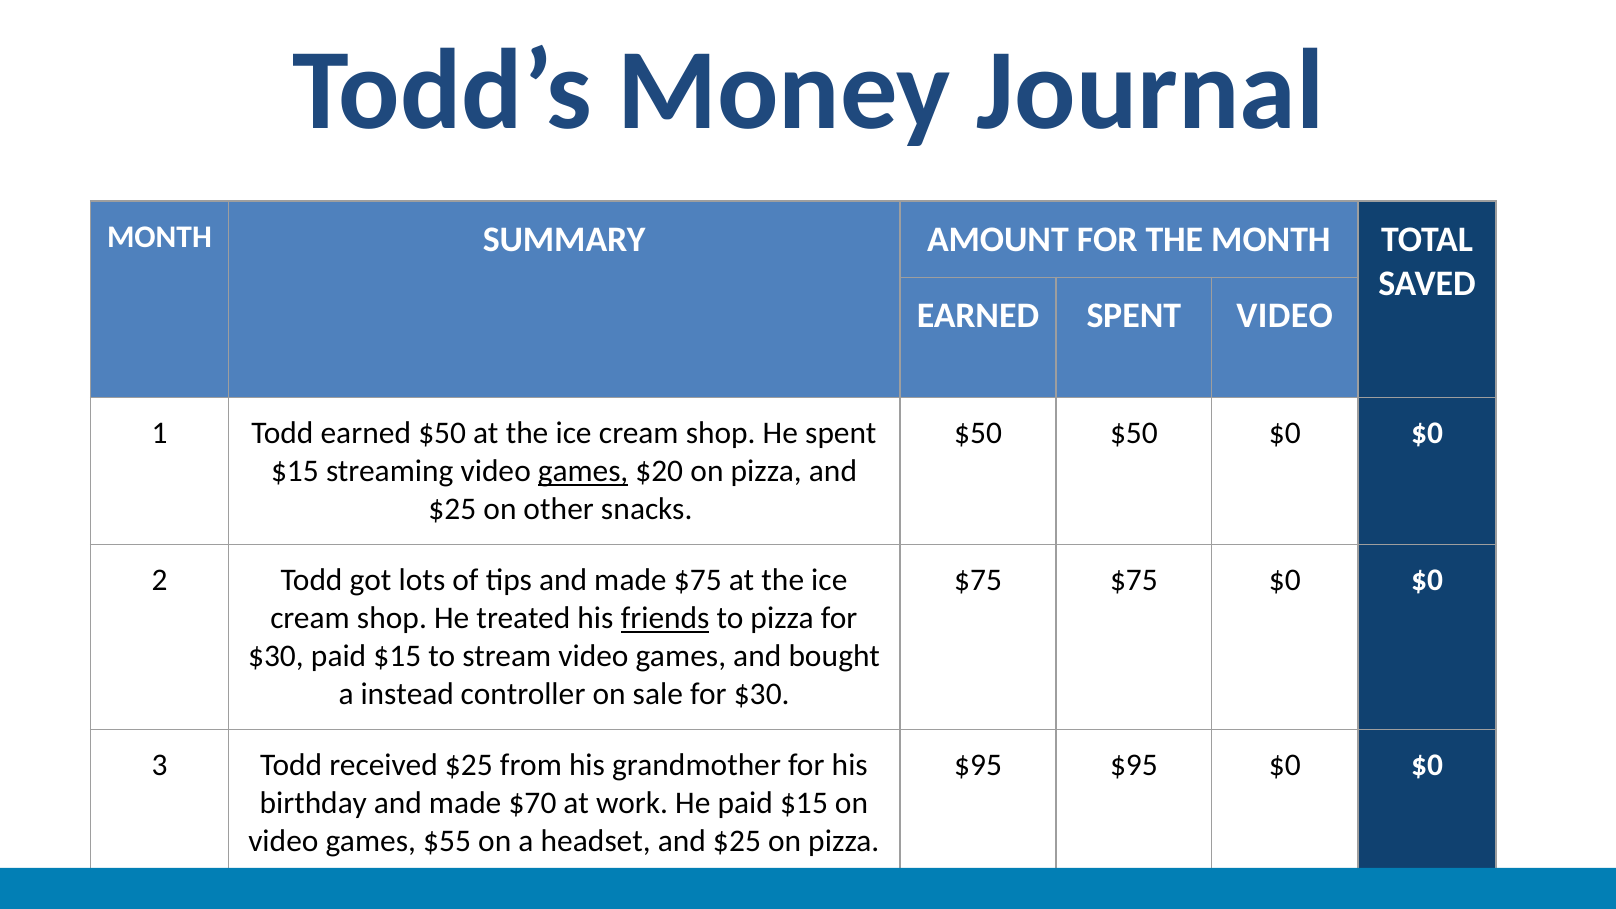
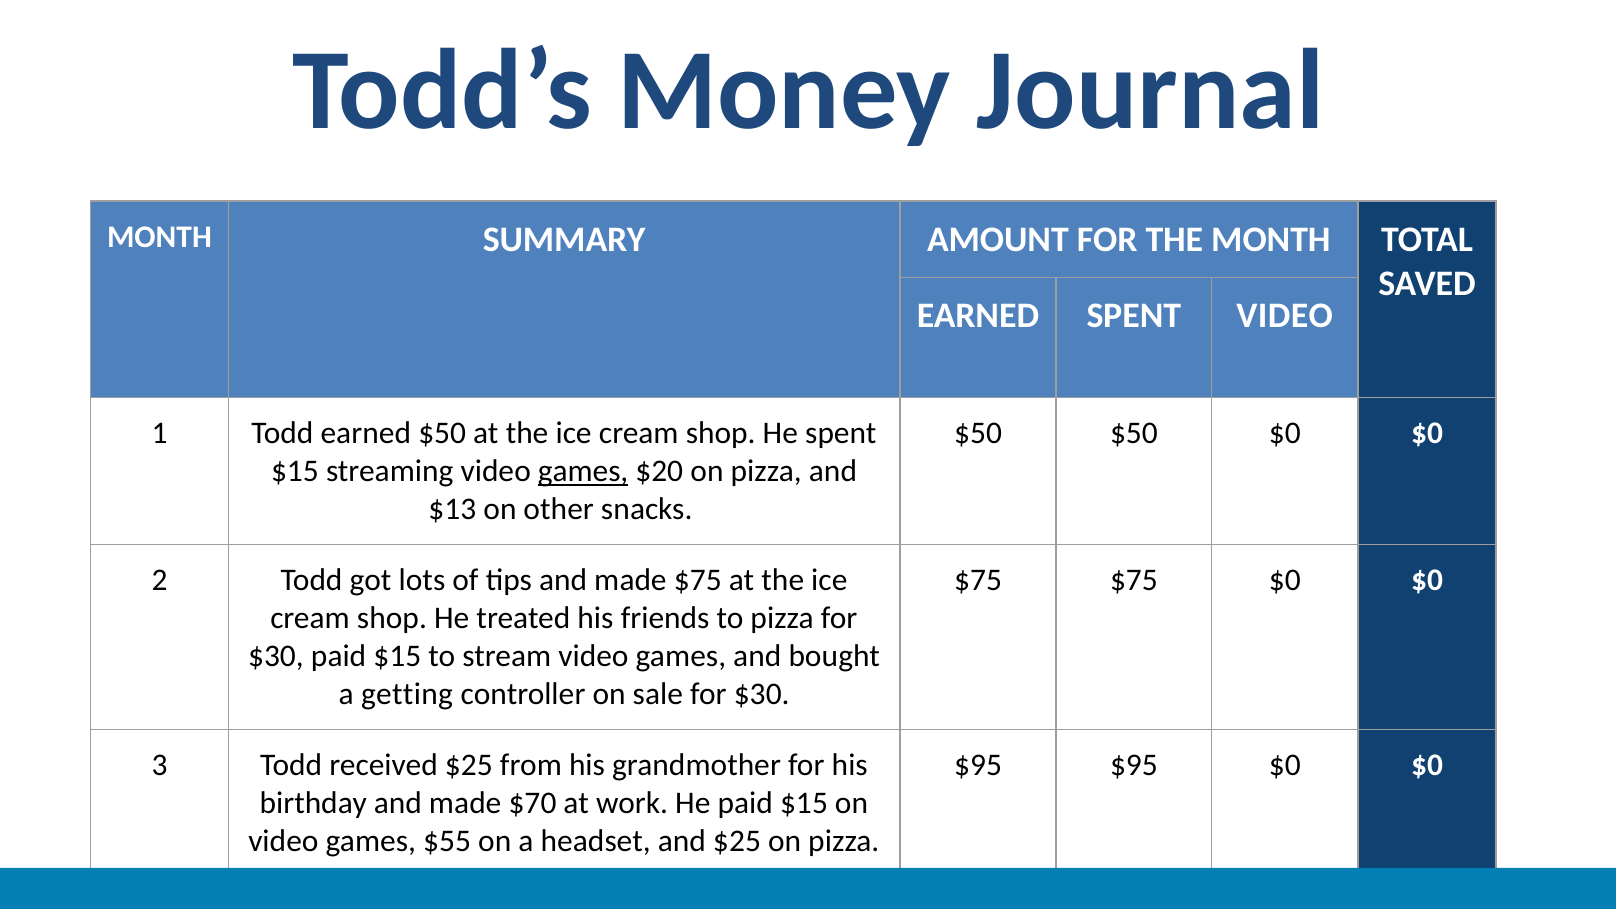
$25 at (452, 509): $25 -> $13
friends underline: present -> none
instead: instead -> getting
